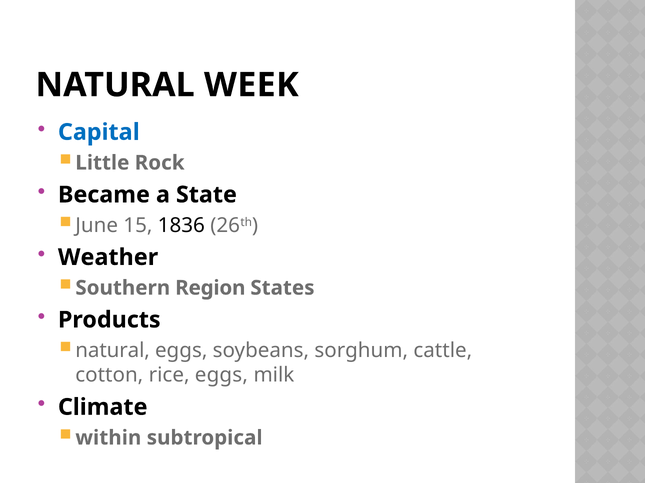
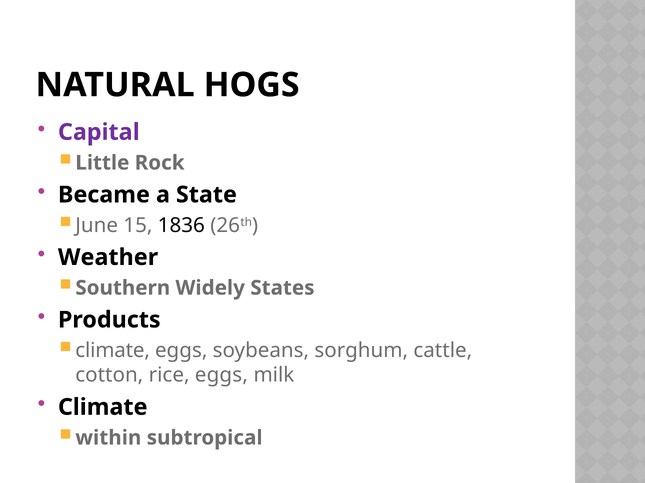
WEEK: WEEK -> HOGS
Capital colour: blue -> purple
Region: Region -> Widely
natural at (113, 351): natural -> climate
